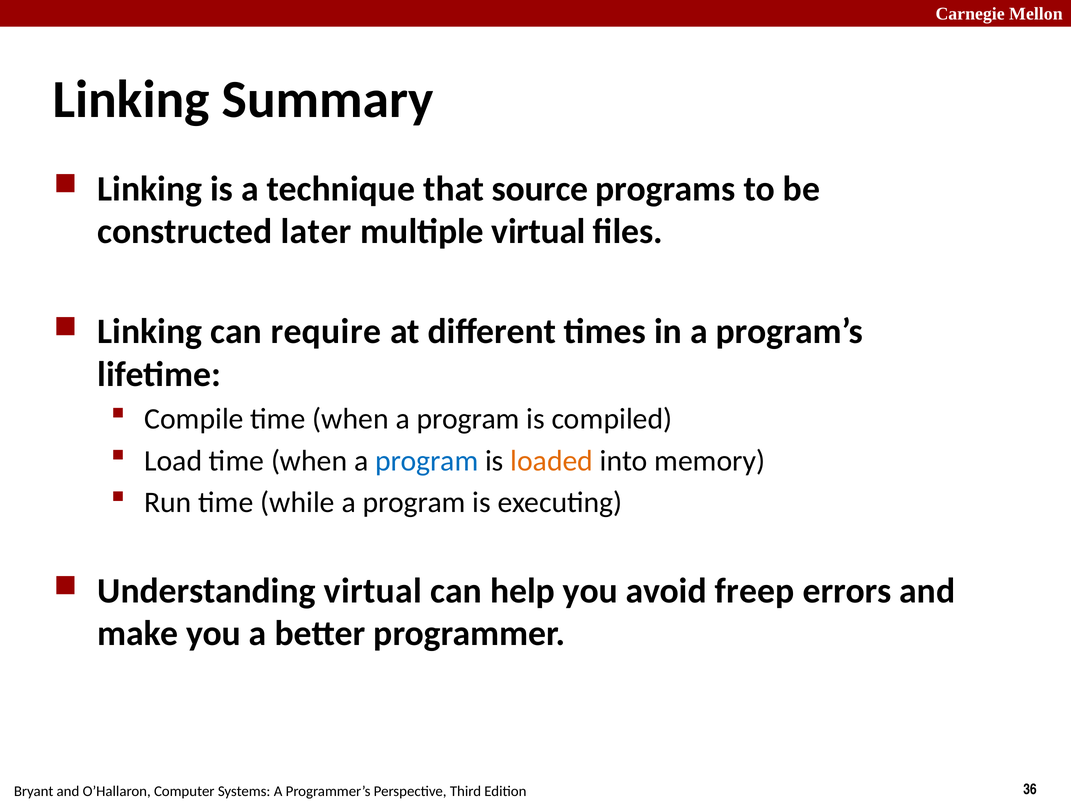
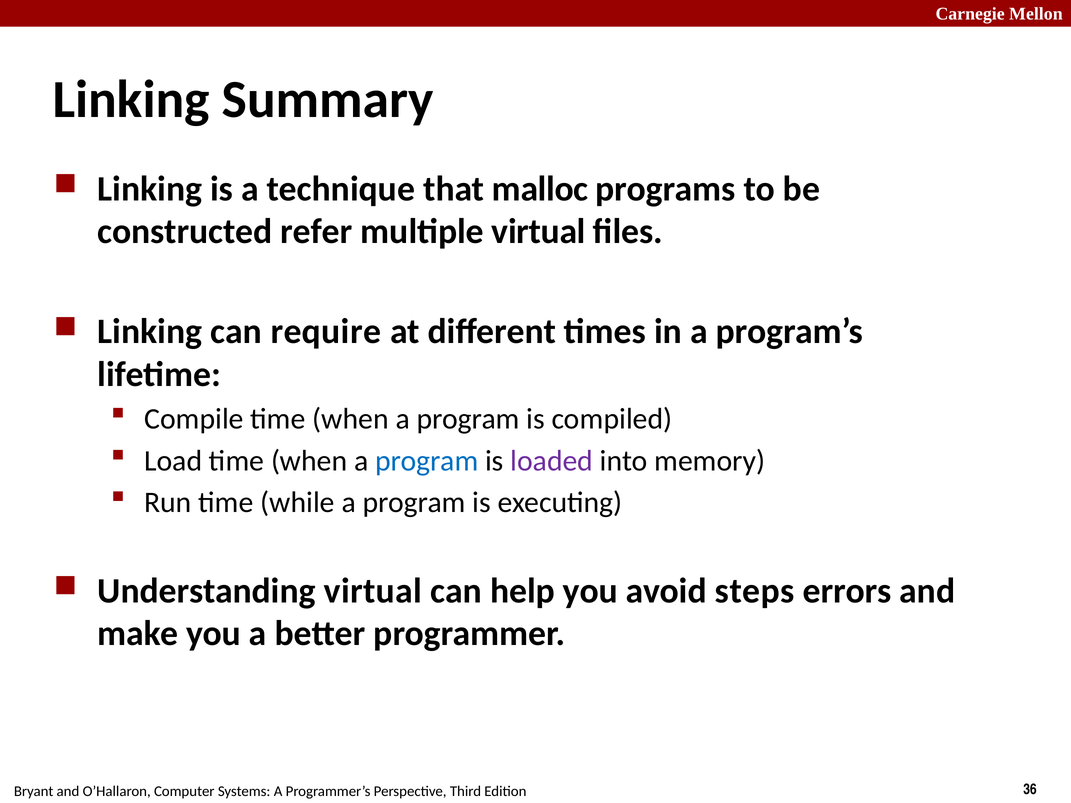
source: source -> malloc
later: later -> refer
loaded colour: orange -> purple
freep: freep -> steps
